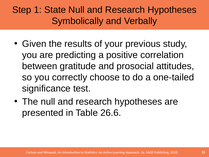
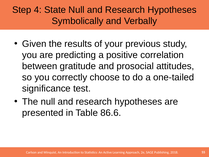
1: 1 -> 4
26.6: 26.6 -> 86.6
